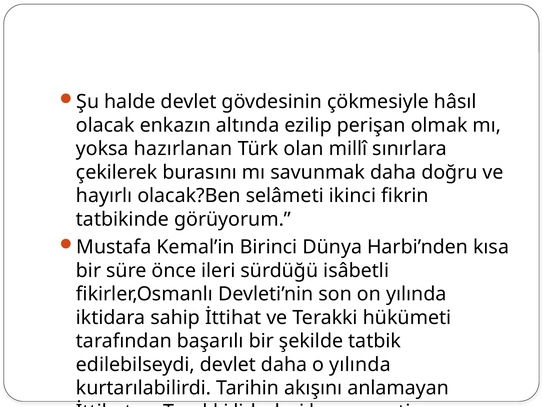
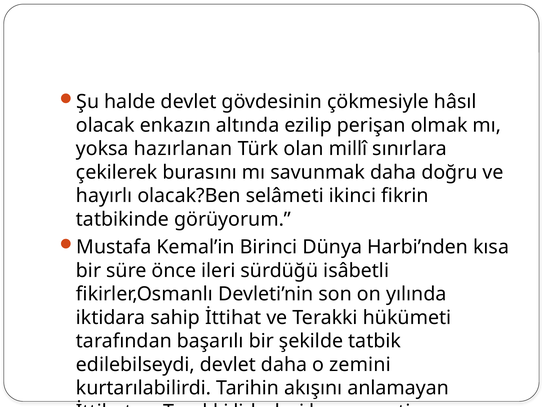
o yılında: yılında -> zemini
